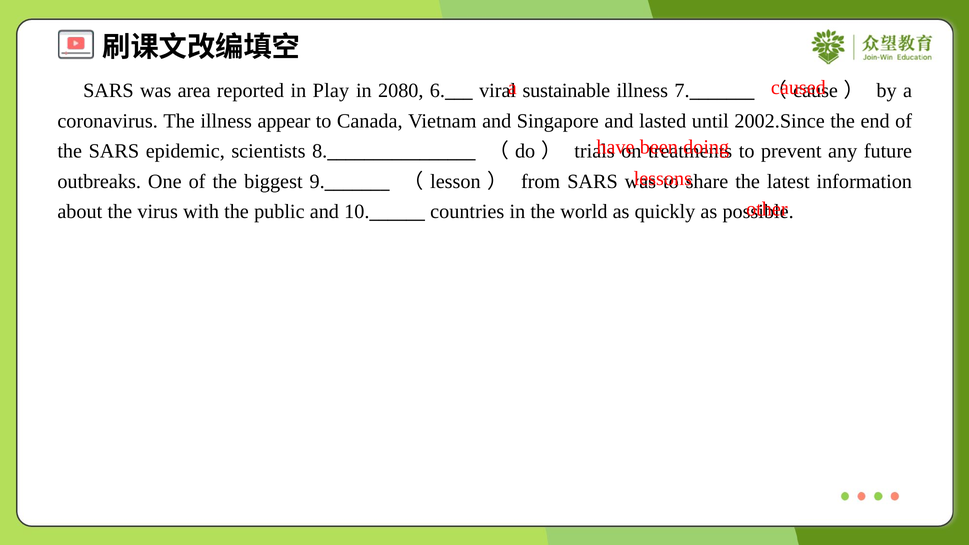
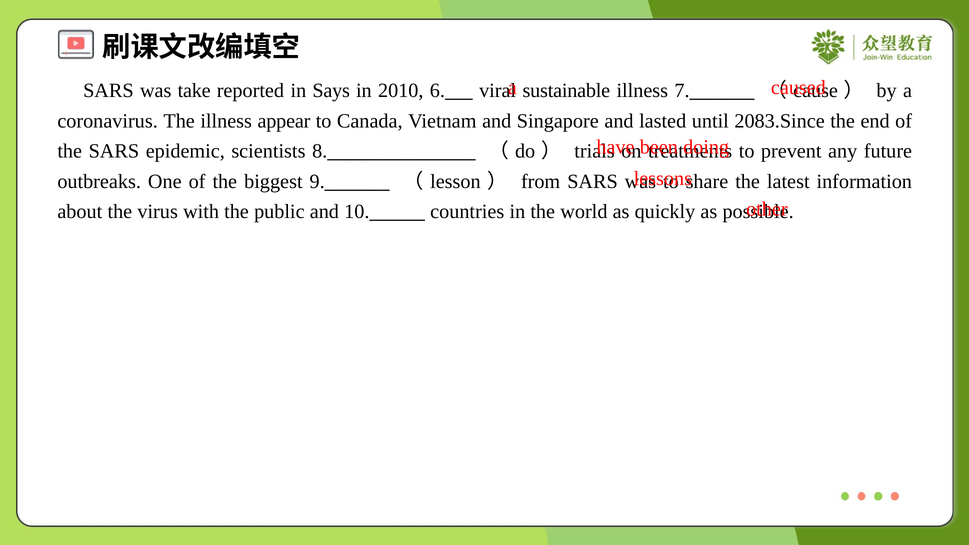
area: area -> take
Play: Play -> Says
2080: 2080 -> 2010
2002.Since: 2002.Since -> 2083.Since
